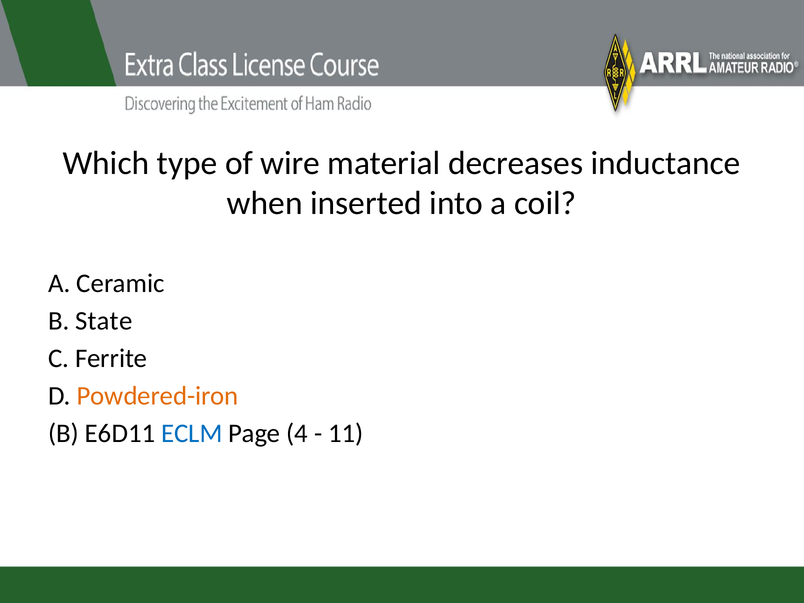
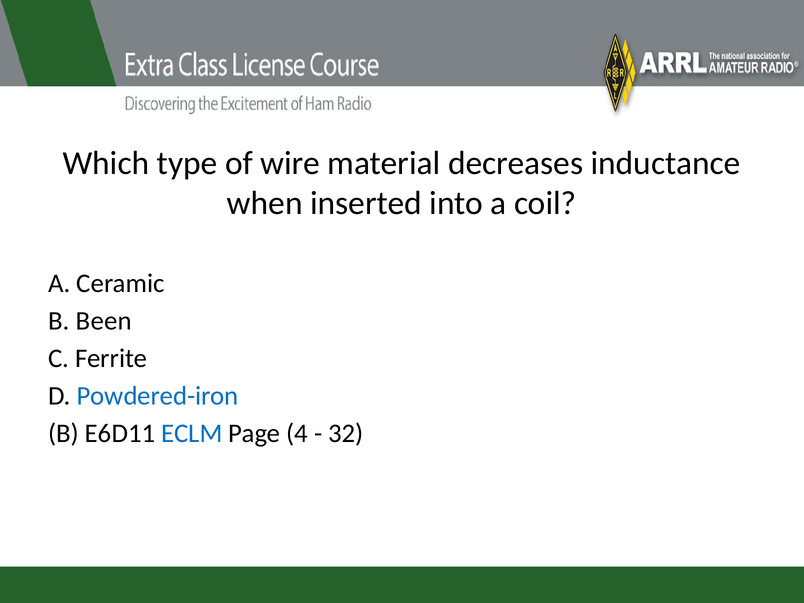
State: State -> Been
Powdered-iron colour: orange -> blue
11: 11 -> 32
